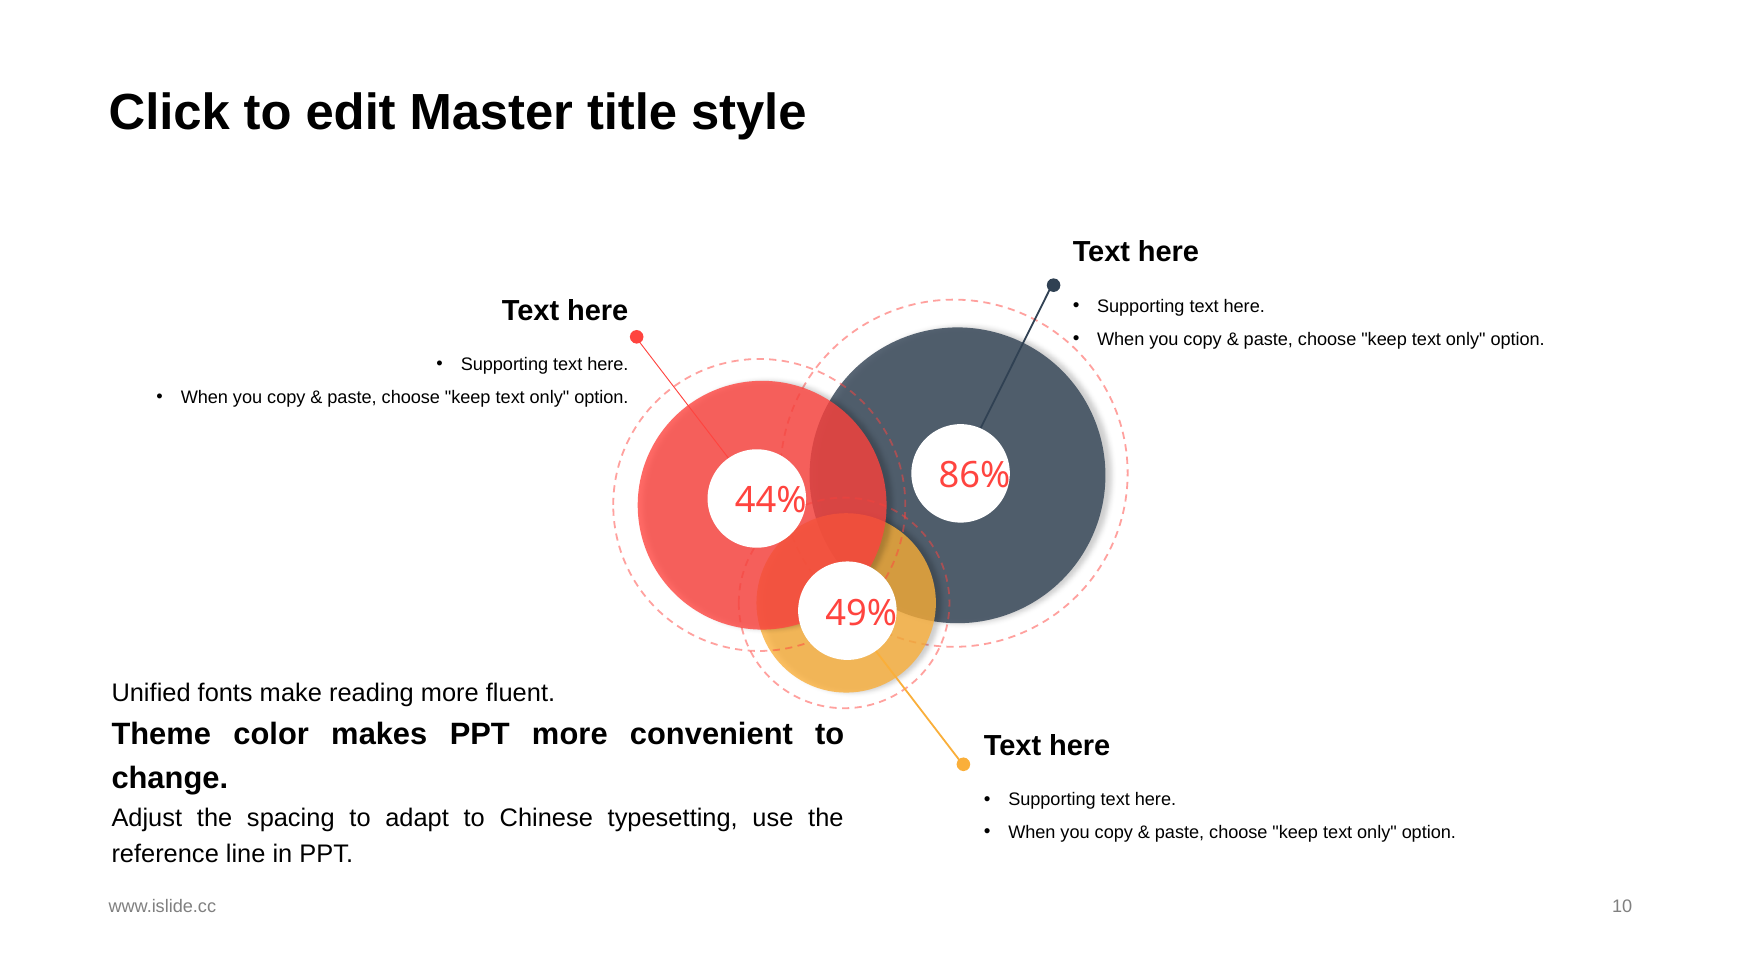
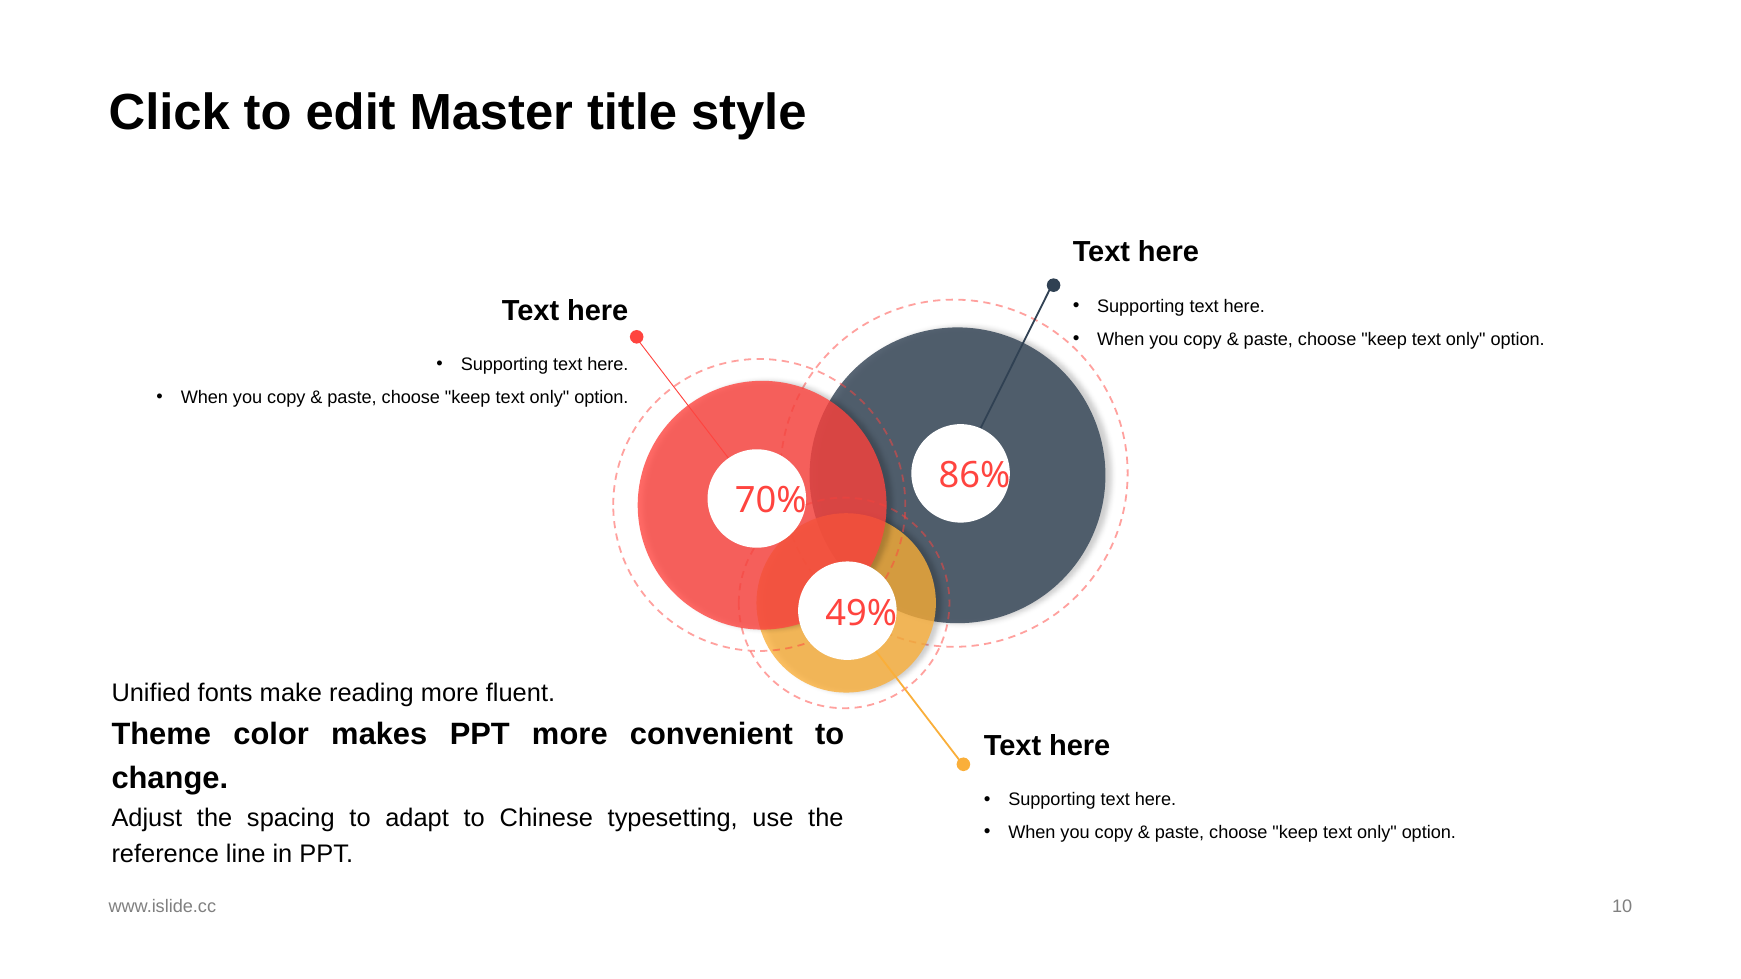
44%: 44% -> 70%
